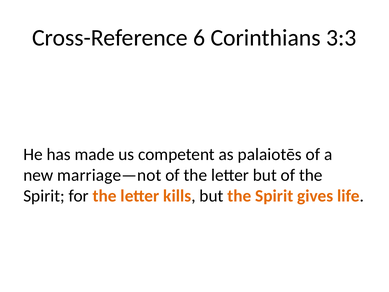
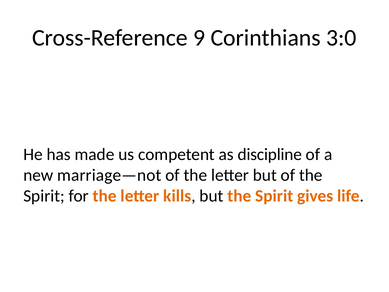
6: 6 -> 9
3:3: 3:3 -> 3:0
palaiotēs: palaiotēs -> discipline
